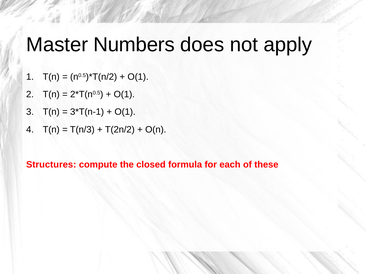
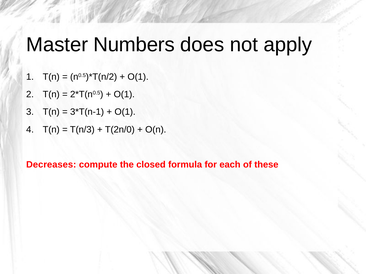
T(2n/2: T(2n/2 -> T(2n/0
Structures: Structures -> Decreases
